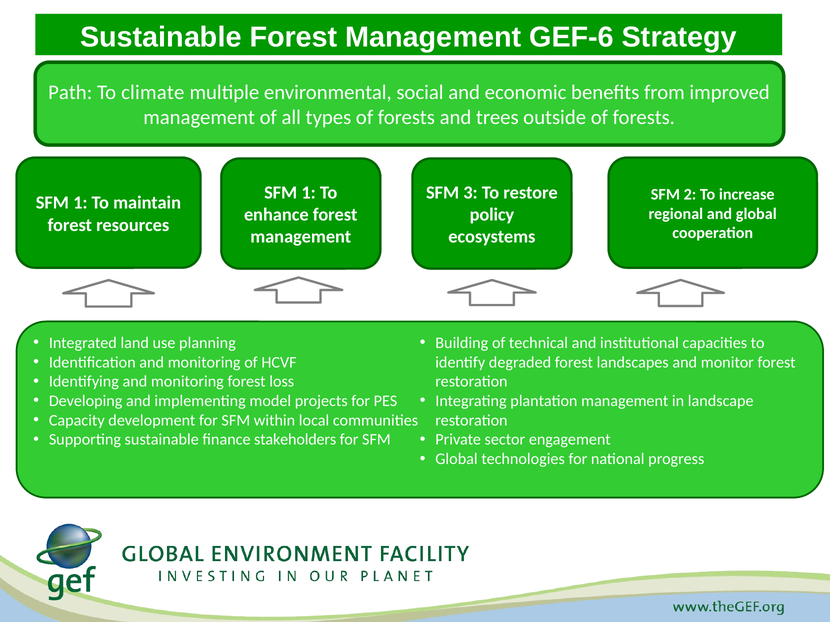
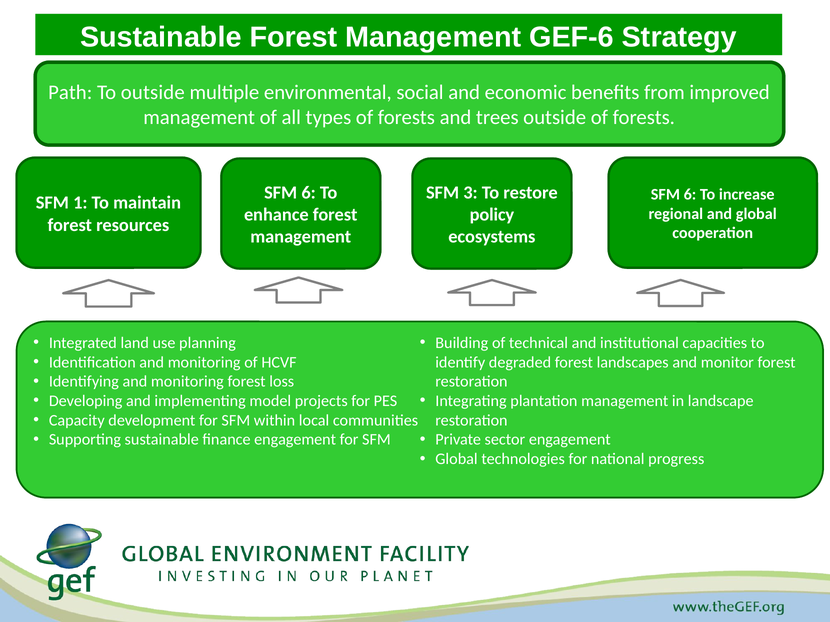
To climate: climate -> outside
1 at (309, 193): 1 -> 6
2 at (690, 195): 2 -> 6
finance stakeholders: stakeholders -> engagement
